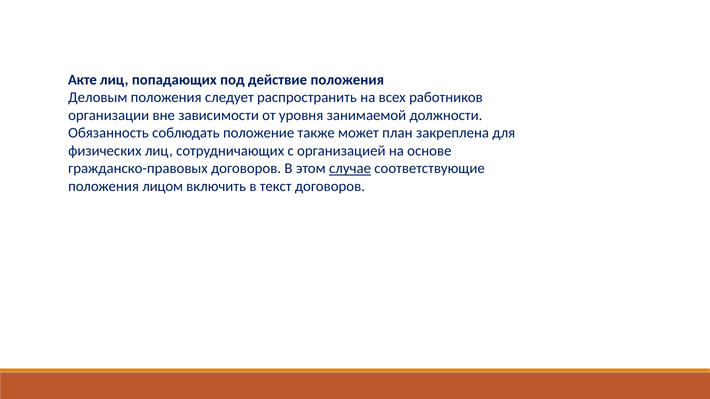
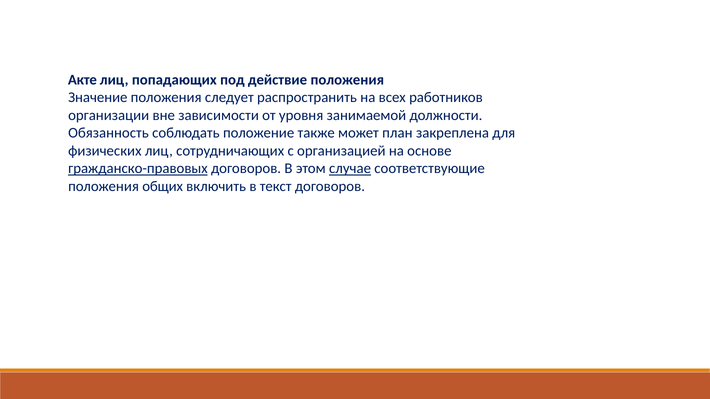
Деловым: Деловым -> Значение
гражданско-правовых underline: none -> present
лицом: лицом -> общих
